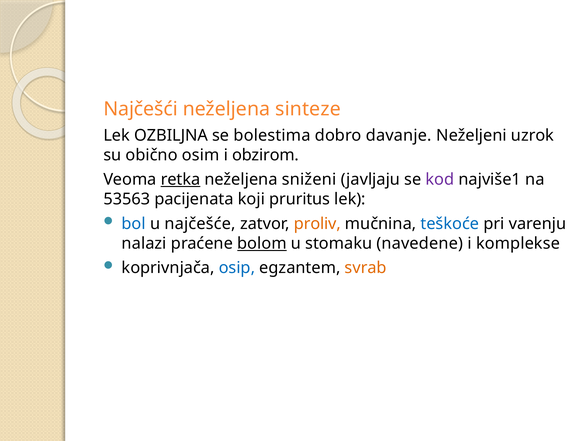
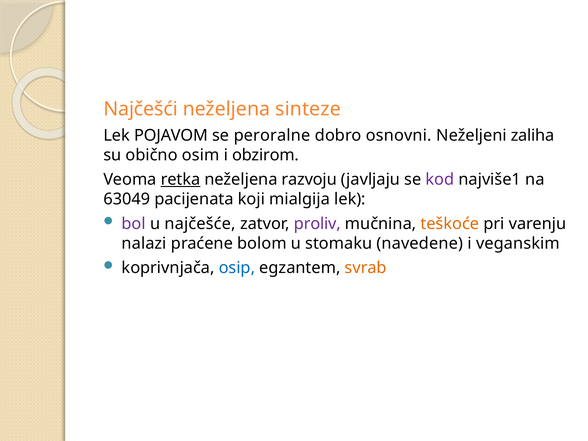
OZBILJNA: OZBILJNA -> POJAVOM
bolestima: bolestima -> peroralne
davanje: davanje -> osnovni
uzrok: uzrok -> zaliha
sniženi: sniženi -> razvoju
53563: 53563 -> 63049
pruritus: pruritus -> mialgija
bol colour: blue -> purple
proliv colour: orange -> purple
teškoće colour: blue -> orange
bolom underline: present -> none
komplekse: komplekse -> veganskim
